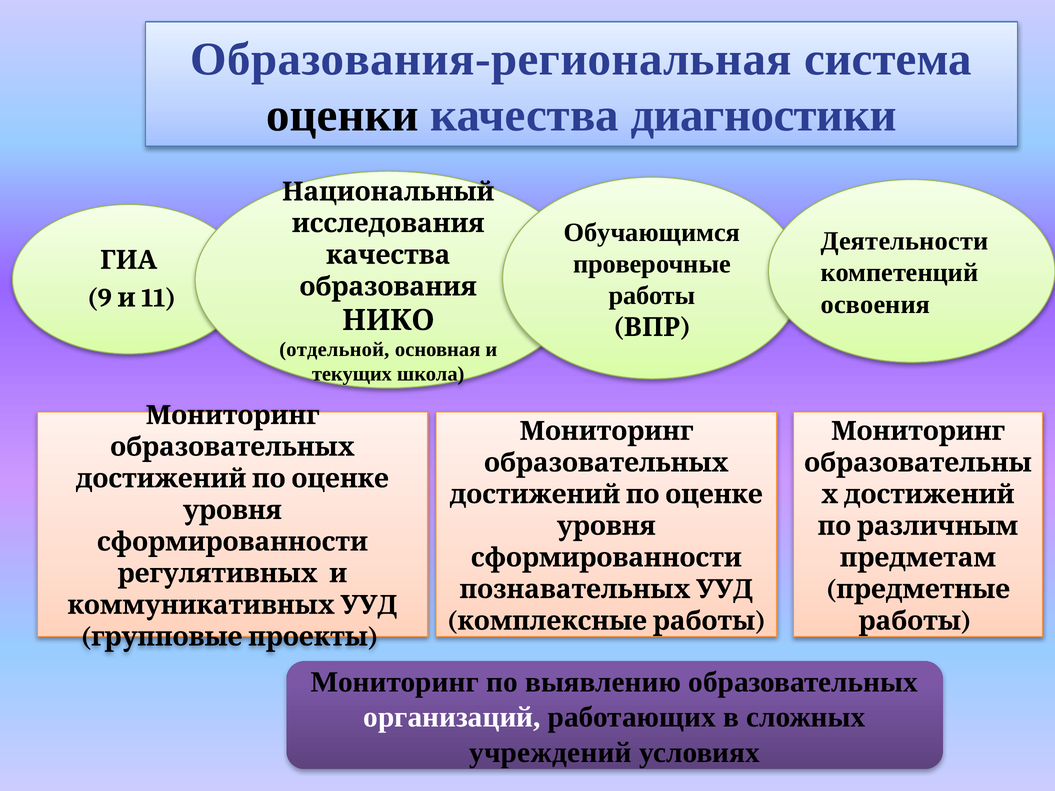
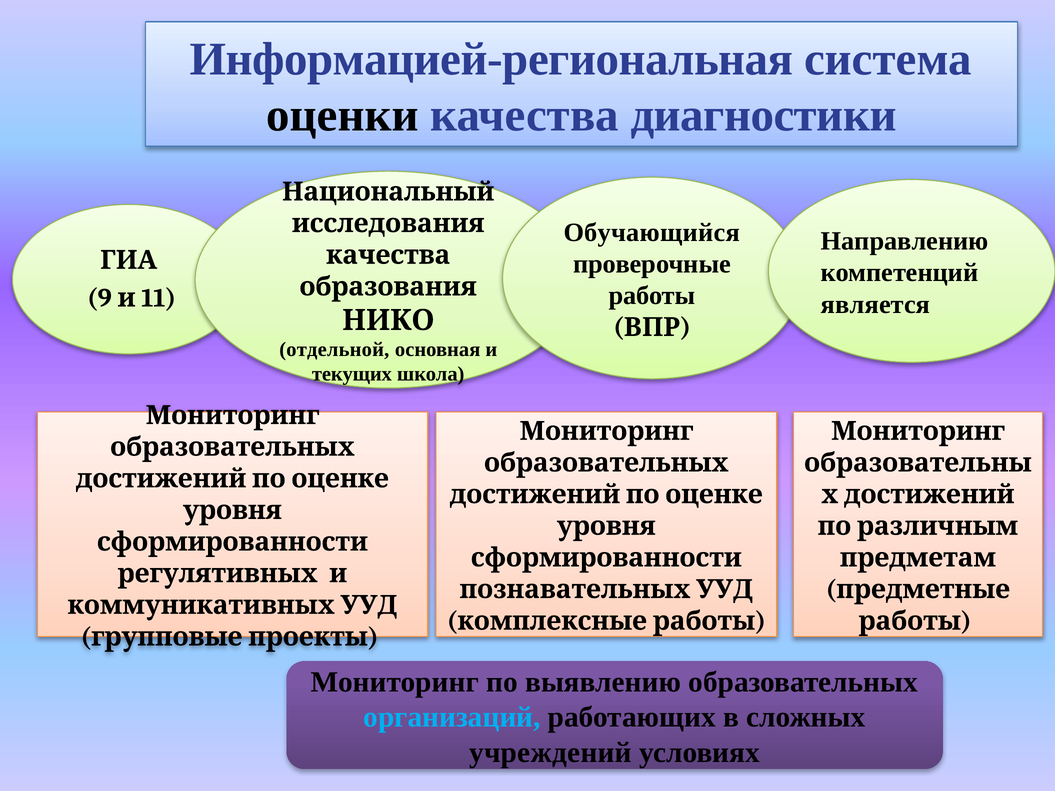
Образования-региональная: Образования-региональная -> Информацией-региональная
Обучающимся: Обучающимся -> Обучающийся
Деятельности: Деятельности -> Направлению
освоения: освоения -> является
организаций colour: white -> light blue
